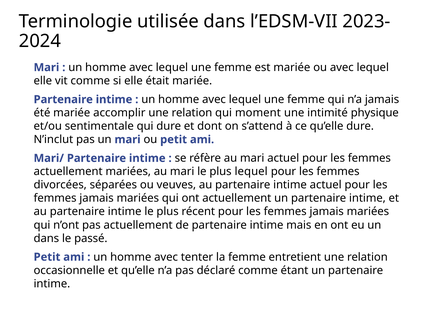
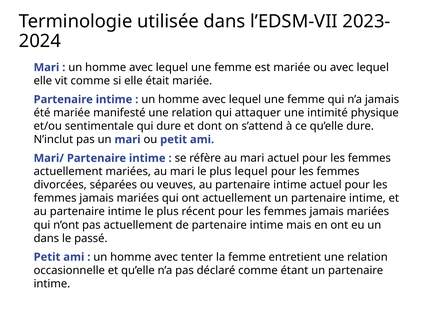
accomplir: accomplir -> manifesté
moment: moment -> attaquer
